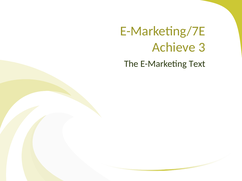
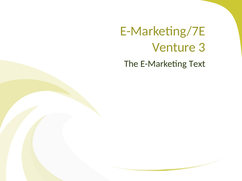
Achieve: Achieve -> Venture
